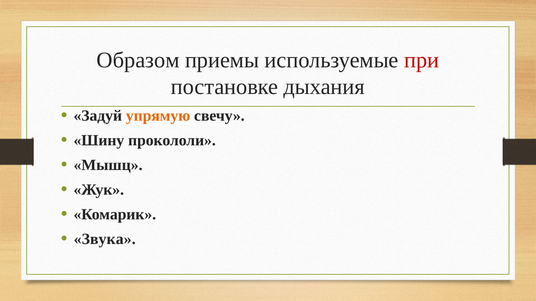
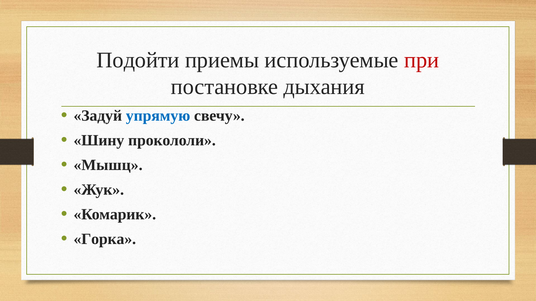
Образом: Образом -> Подойти
упрямую colour: orange -> blue
Звука: Звука -> Горка
